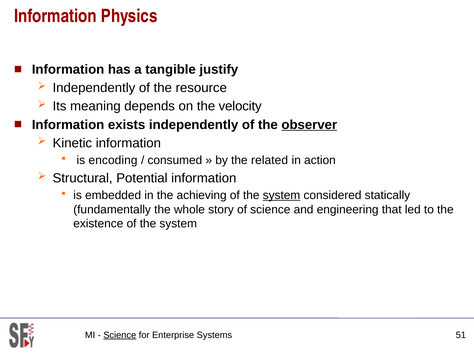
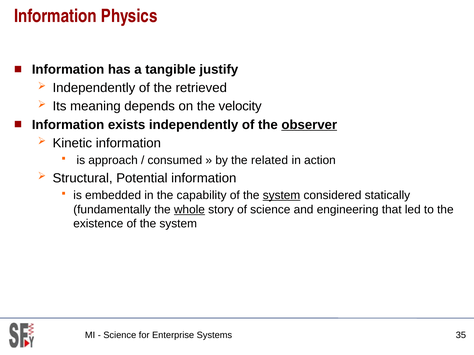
resource: resource -> retrieved
encoding: encoding -> approach
achieving: achieving -> capability
whole underline: none -> present
Science at (120, 336) underline: present -> none
51: 51 -> 35
